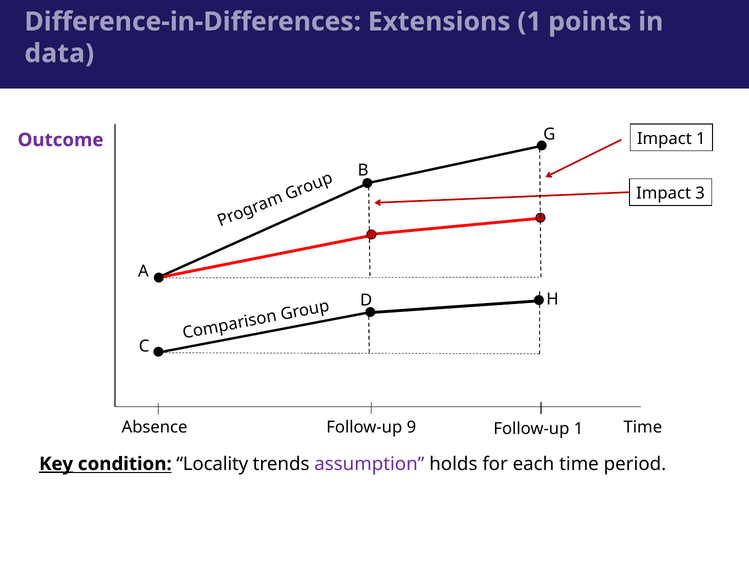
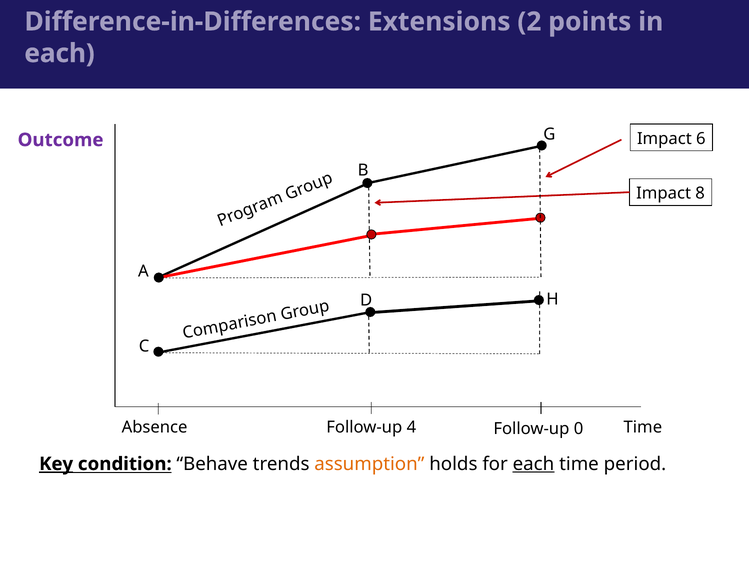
Extensions 1: 1 -> 2
data at (59, 53): data -> each
Impact 1: 1 -> 6
3: 3 -> 8
9: 9 -> 4
Follow-up 1: 1 -> 0
Locality: Locality -> Behave
assumption colour: purple -> orange
each at (533, 465) underline: none -> present
